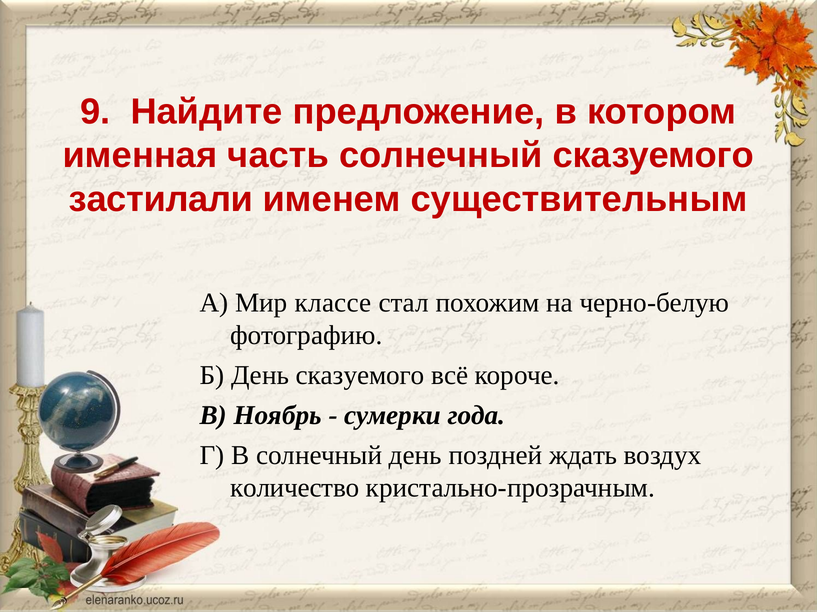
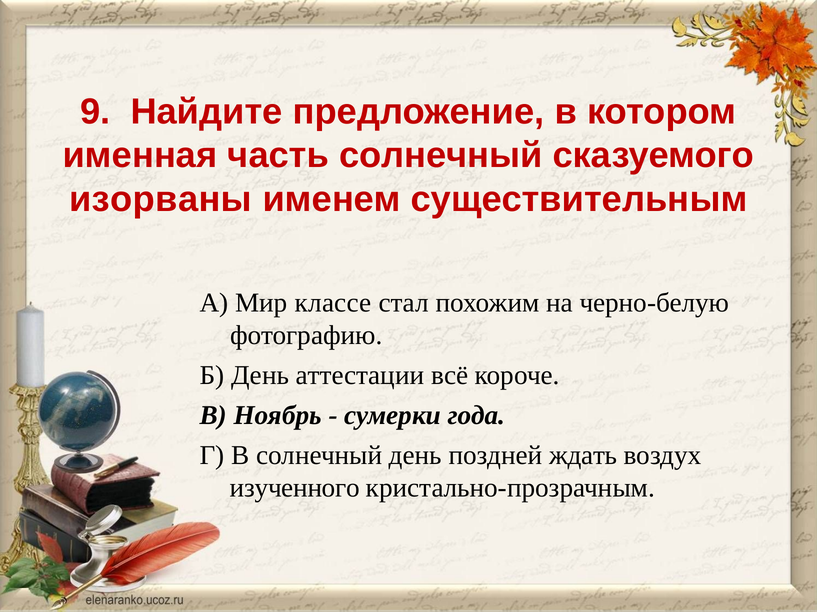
застилали: застилали -> изорваны
День сказуемого: сказуемого -> аттестации
количество: количество -> изученного
